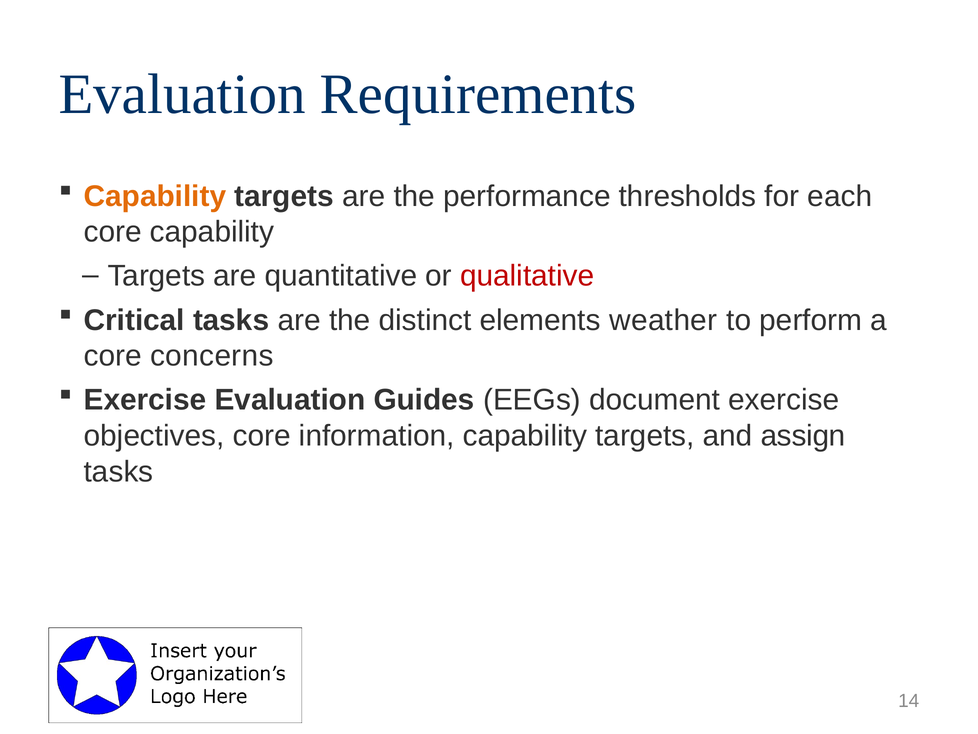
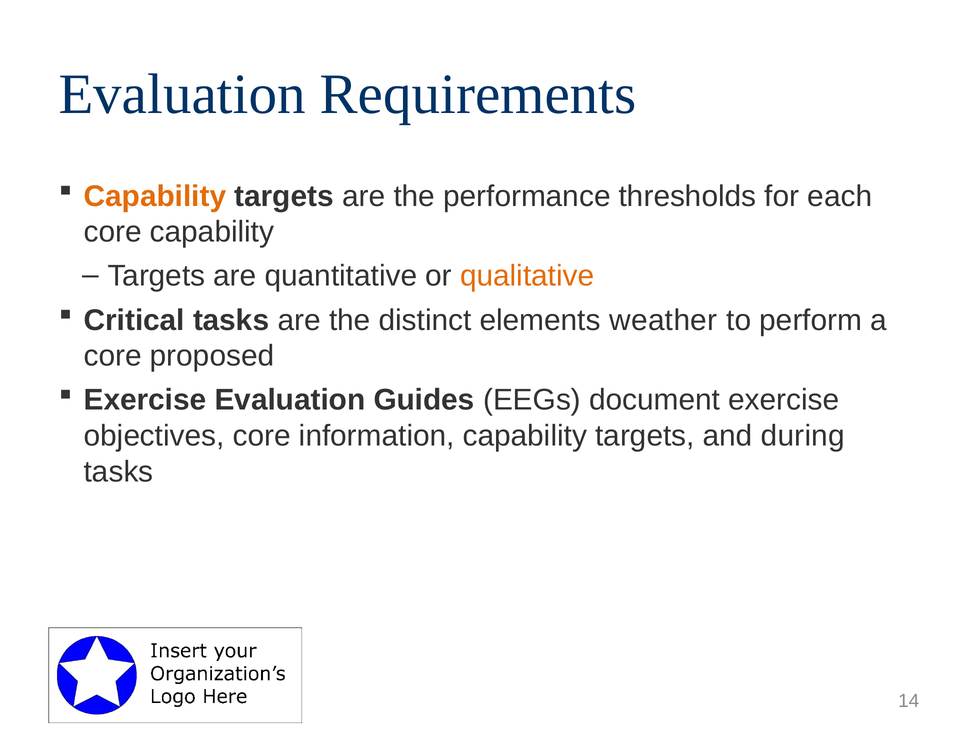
qualitative colour: red -> orange
concerns: concerns -> proposed
assign: assign -> during
